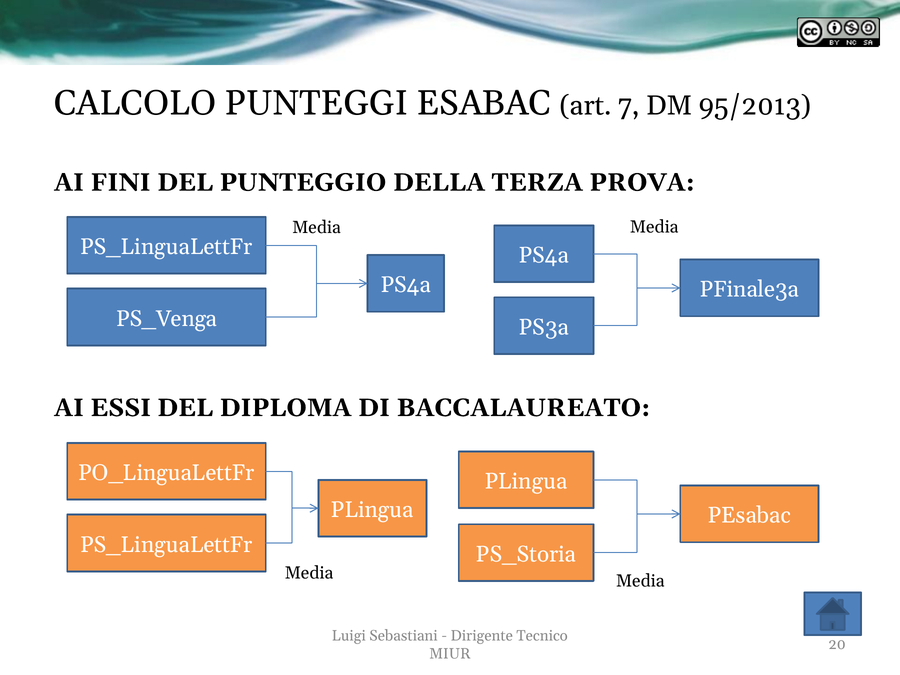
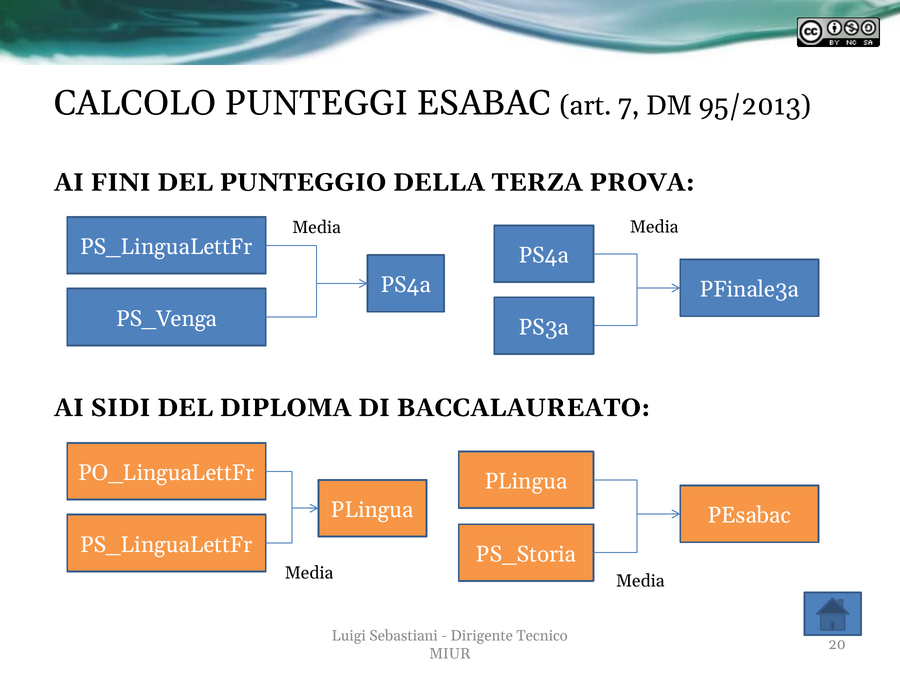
ESSI: ESSI -> SIDI
